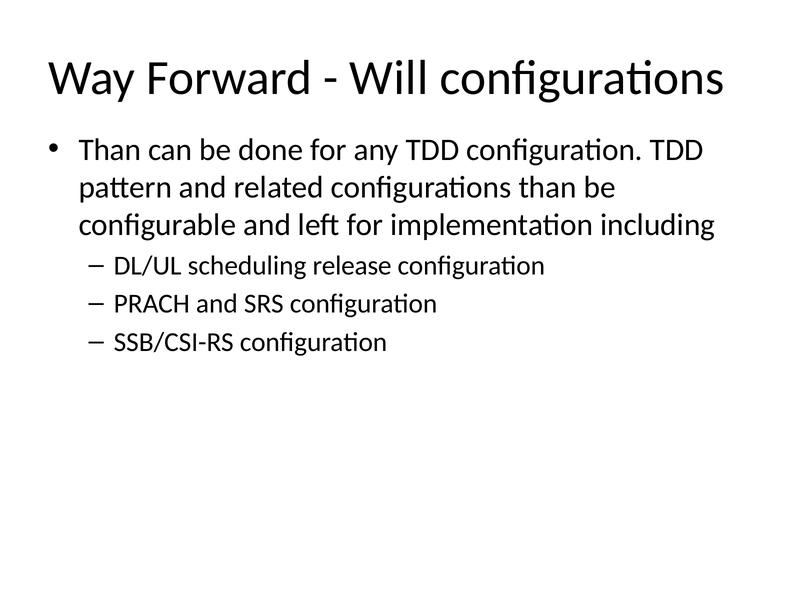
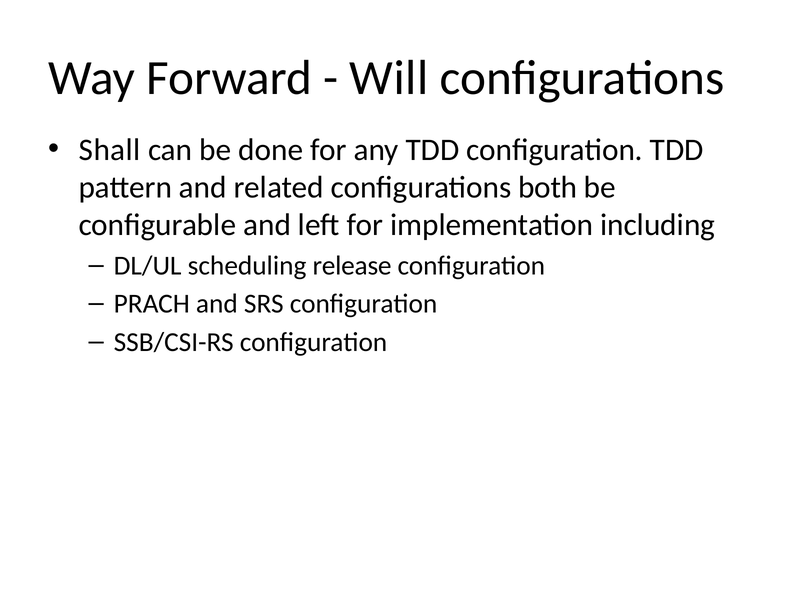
Than at (110, 150): Than -> Shall
configurations than: than -> both
